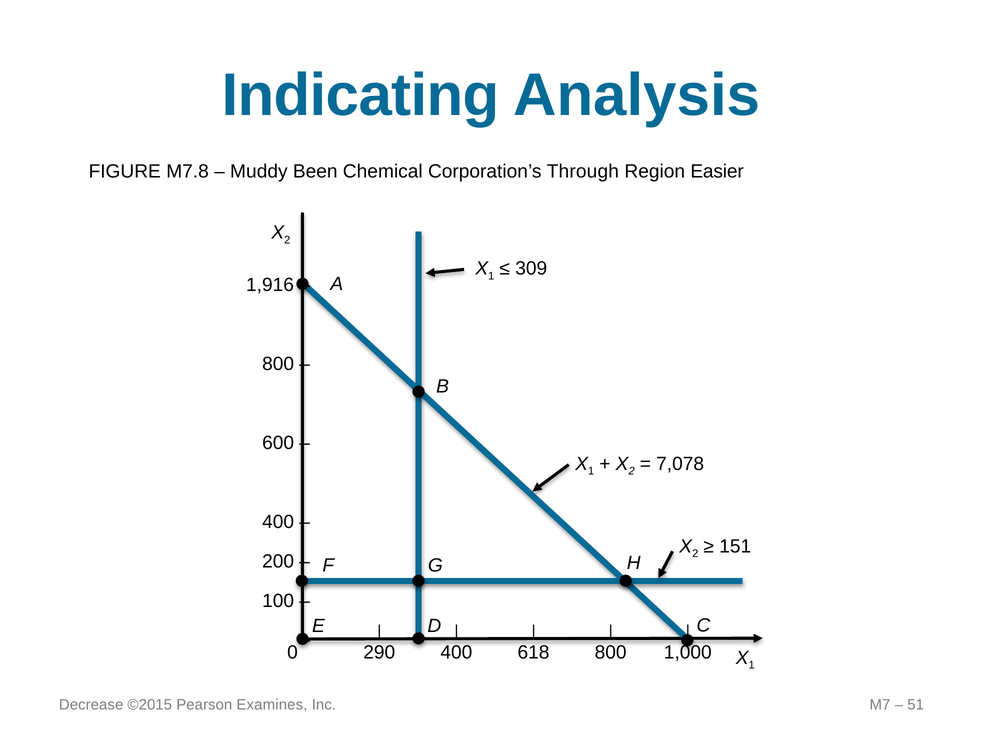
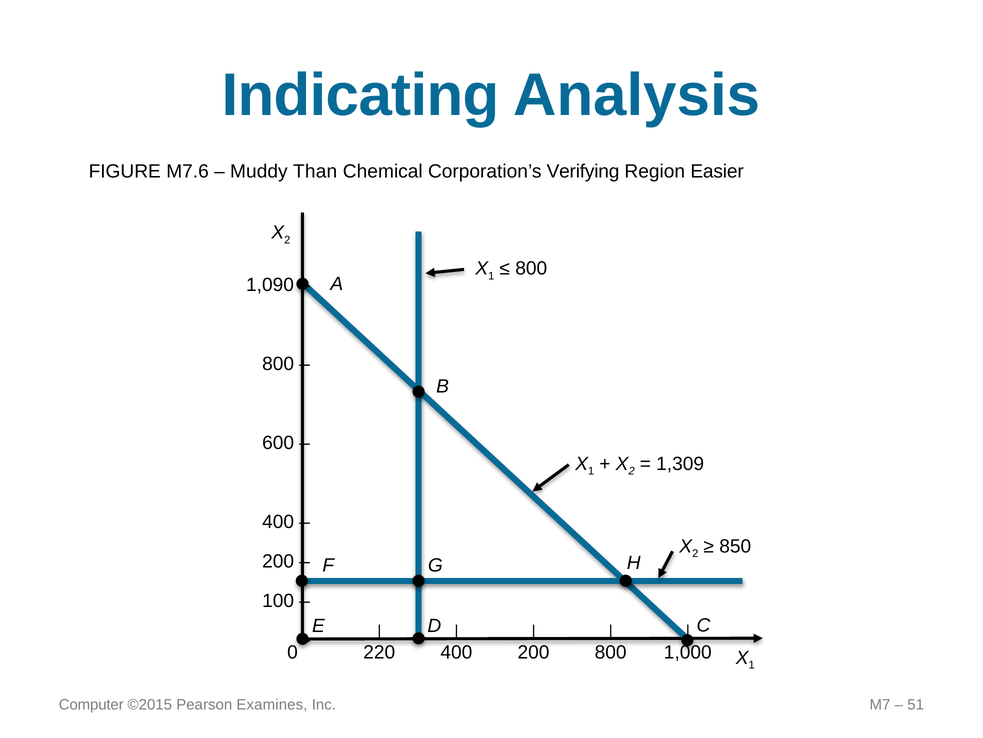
M7.8: M7.8 -> M7.6
Been: Been -> Than
Through: Through -> Verifying
309 at (531, 268): 309 -> 800
1,916: 1,916 -> 1,090
7,078: 7,078 -> 1,309
151: 151 -> 850
290: 290 -> 220
400 618: 618 -> 200
Decrease: Decrease -> Computer
